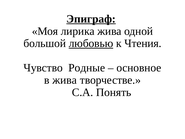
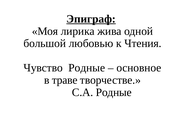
любовью underline: present -> none
в жива: жива -> траве
С.А Понять: Понять -> Родные
